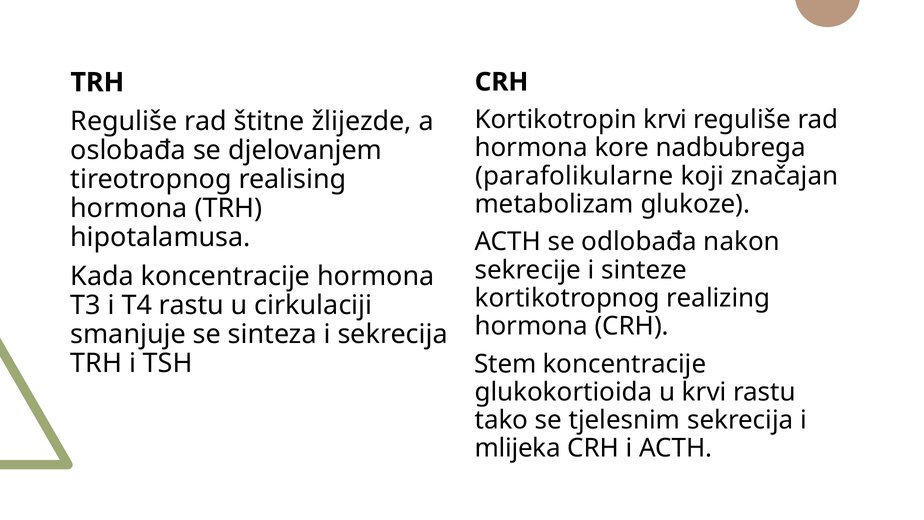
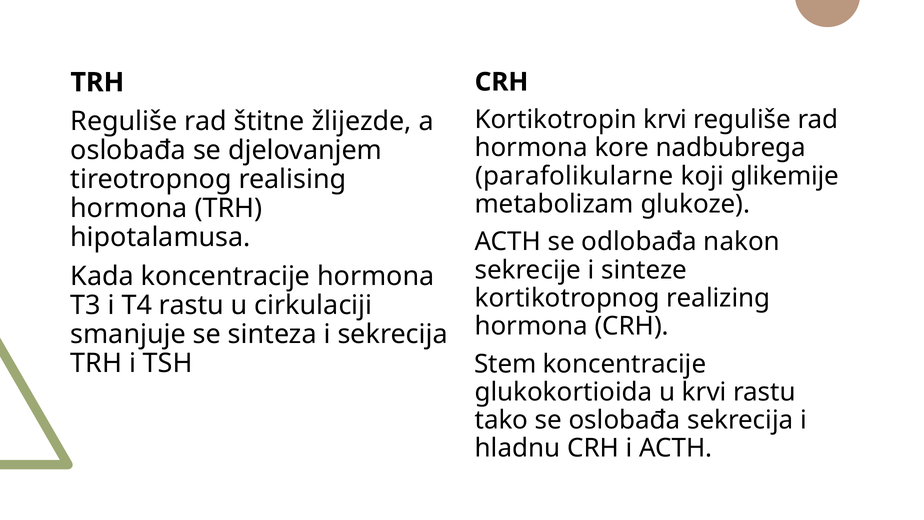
značajan: značajan -> glikemije
se tjelesnim: tjelesnim -> oslobađa
mlijeka: mlijeka -> hladnu
